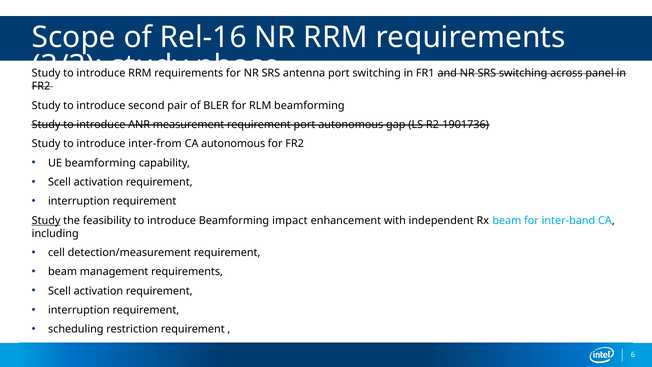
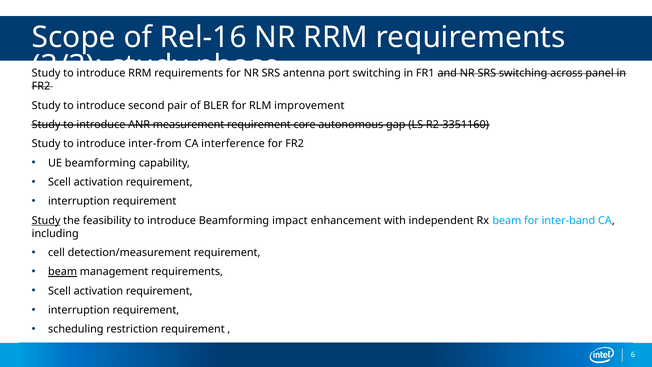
RLM beamforming: beamforming -> improvement
requirement port: port -> core
R2-1901736: R2-1901736 -> R2-3351160
CA autonomous: autonomous -> interference
beam at (63, 272) underline: none -> present
